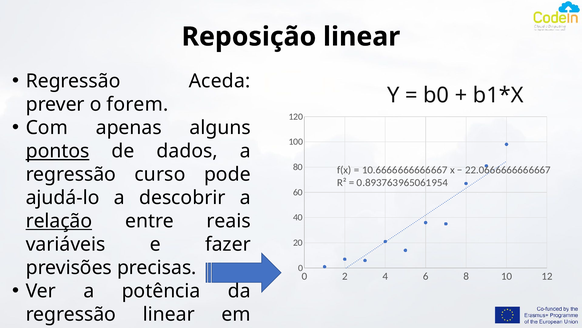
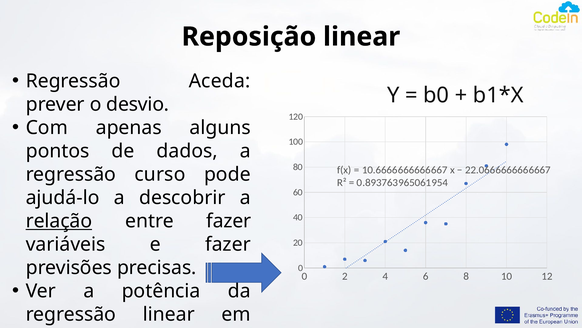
forem: forem -> desvio
pontos underline: present -> none
entre reais: reais -> fazer
